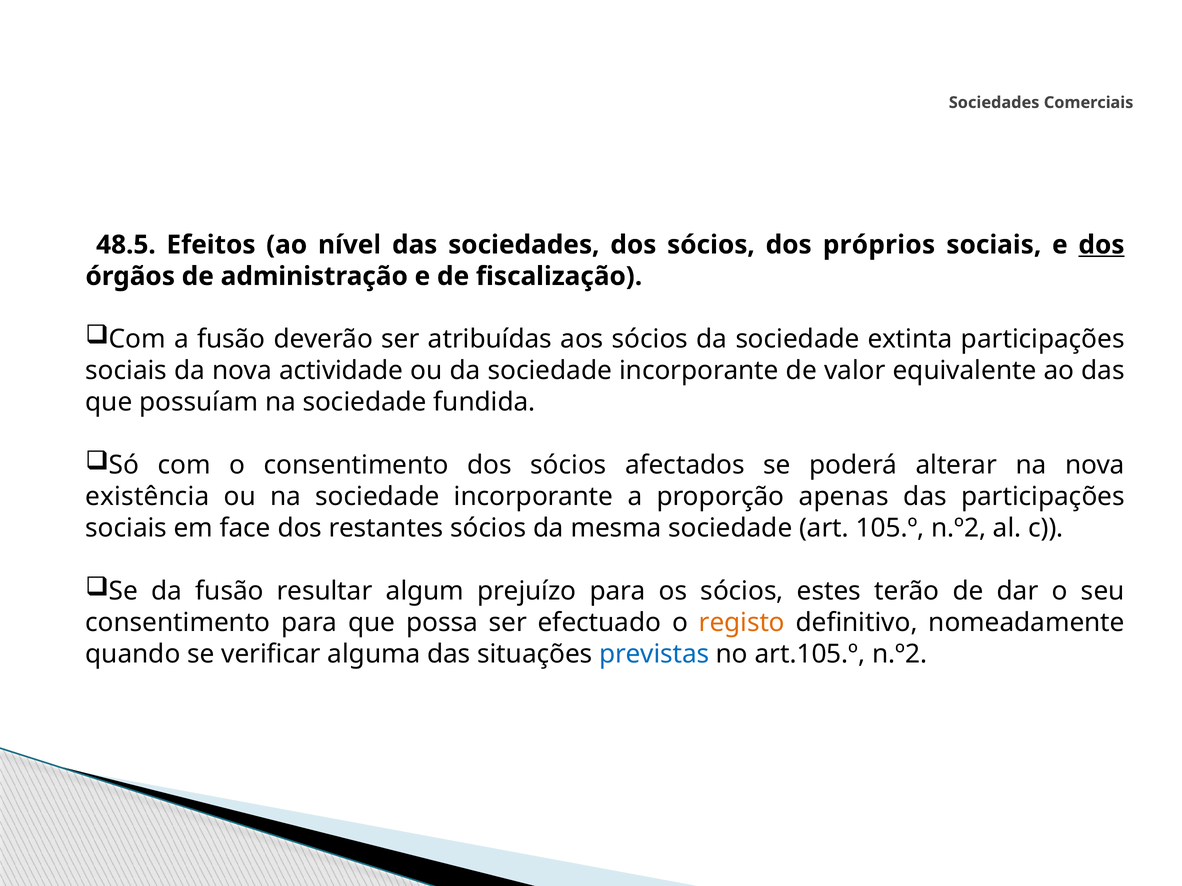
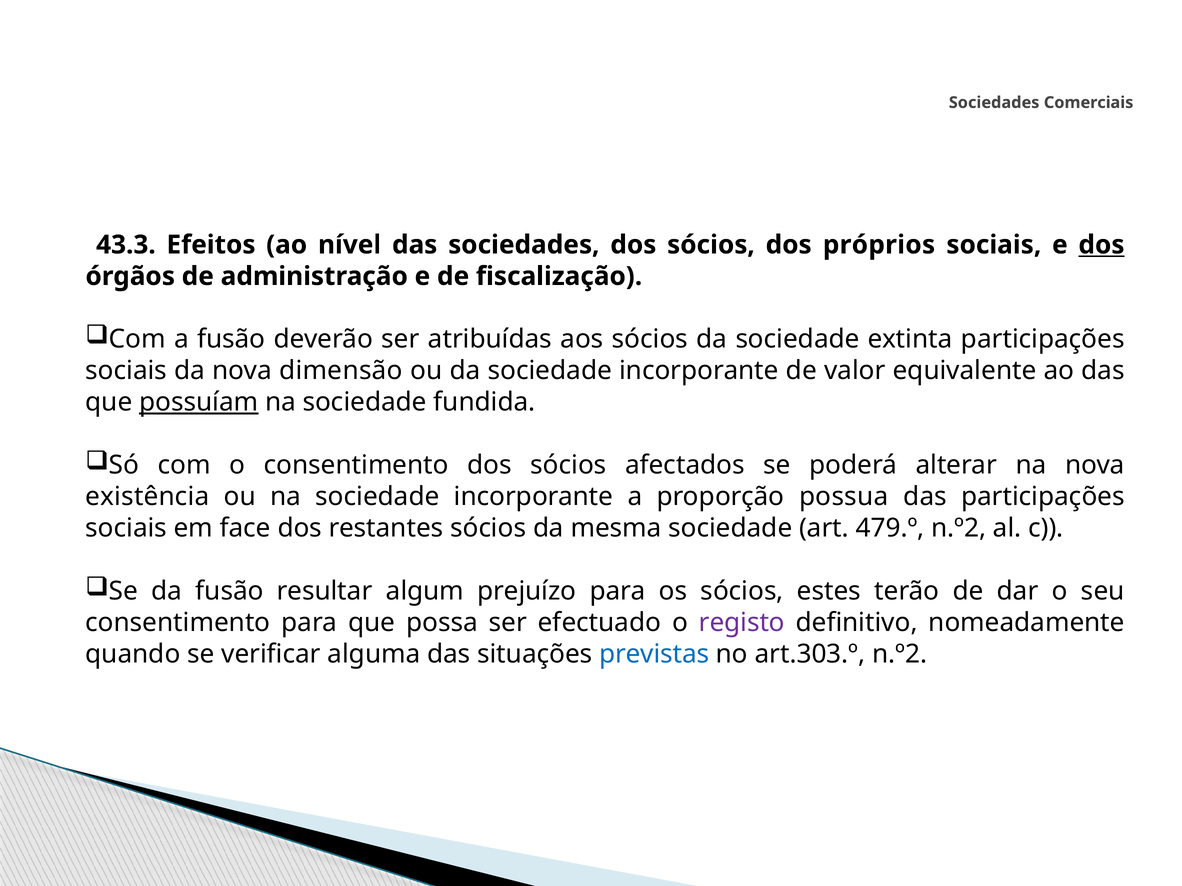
48.5: 48.5 -> 43.3
actividade: actividade -> dimensão
possuíam underline: none -> present
apenas: apenas -> possua
105.º: 105.º -> 479.º
registo colour: orange -> purple
art.105.º: art.105.º -> art.303.º
